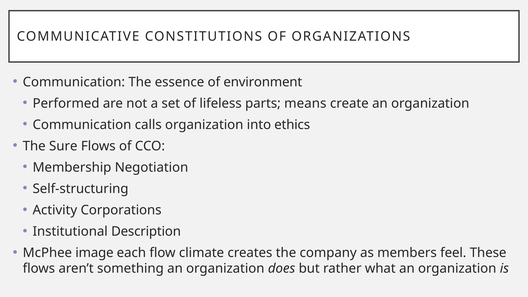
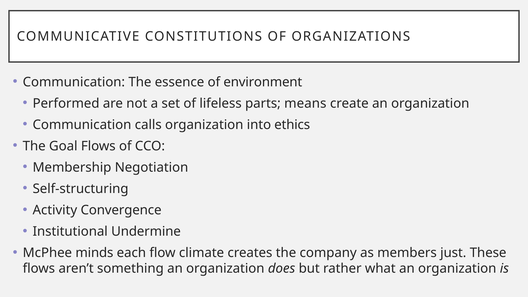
Sure: Sure -> Goal
Corporations: Corporations -> Convergence
Description: Description -> Undermine
image: image -> minds
feel: feel -> just
